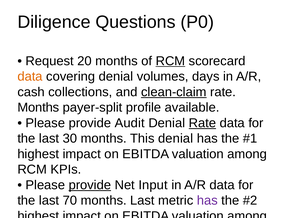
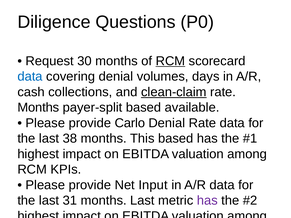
20: 20 -> 30
data at (30, 77) colour: orange -> blue
payer-split profile: profile -> based
Audit: Audit -> Carlo
Rate at (202, 123) underline: present -> none
30: 30 -> 38
This denial: denial -> based
provide at (90, 185) underline: present -> none
70: 70 -> 31
